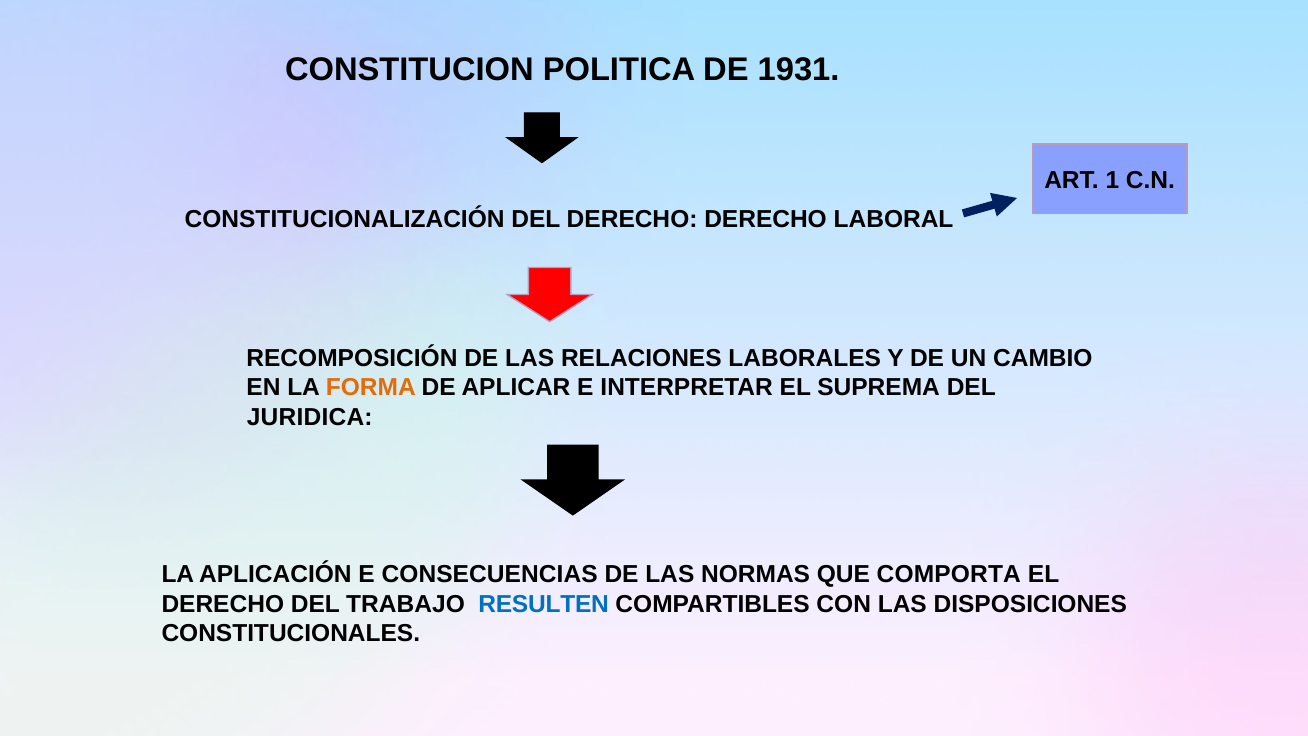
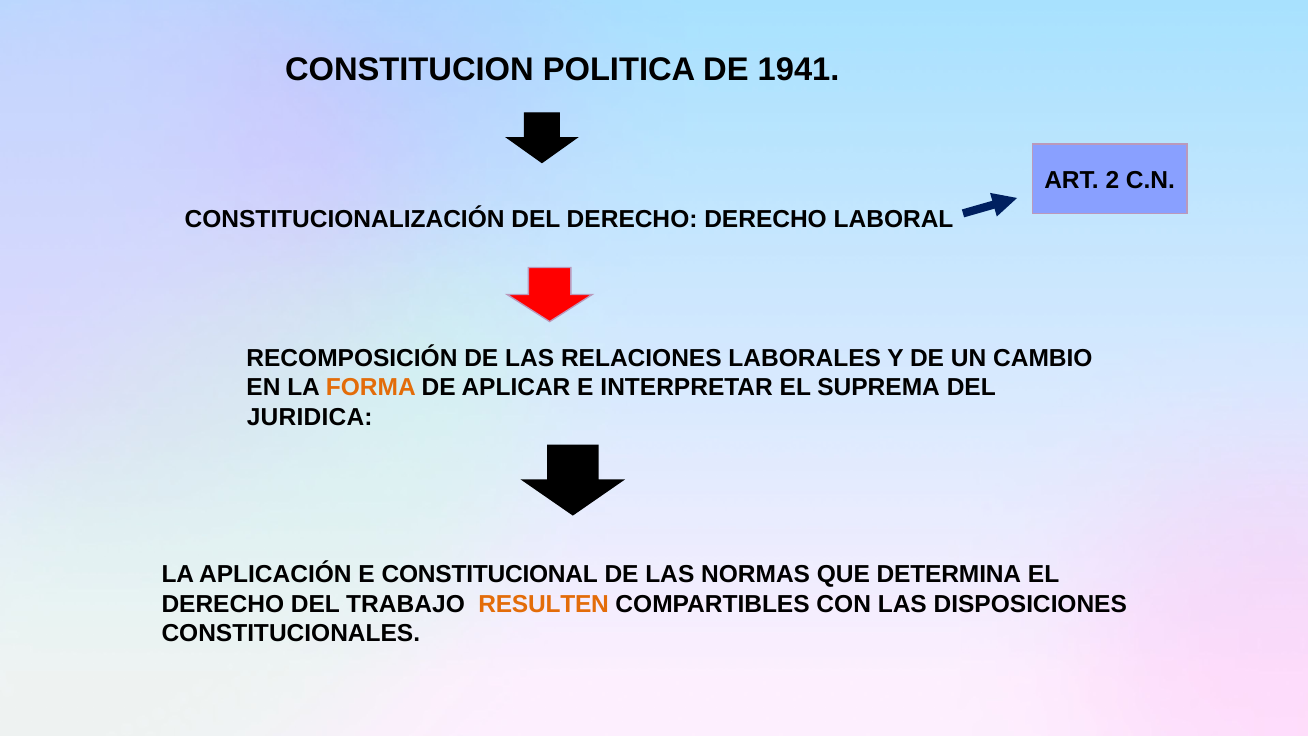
1931: 1931 -> 1941
1: 1 -> 2
CONSECUENCIAS: CONSECUENCIAS -> CONSTITUCIONAL
COMPORTA: COMPORTA -> DETERMINA
RESULTEN colour: blue -> orange
